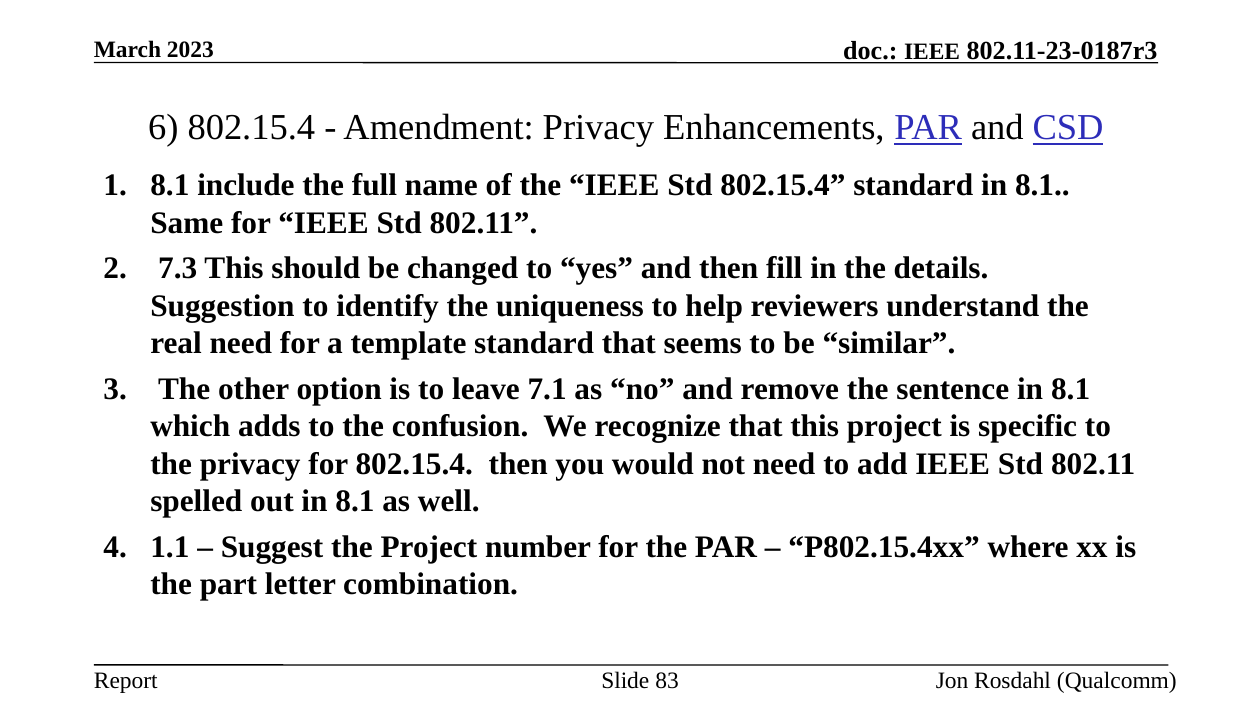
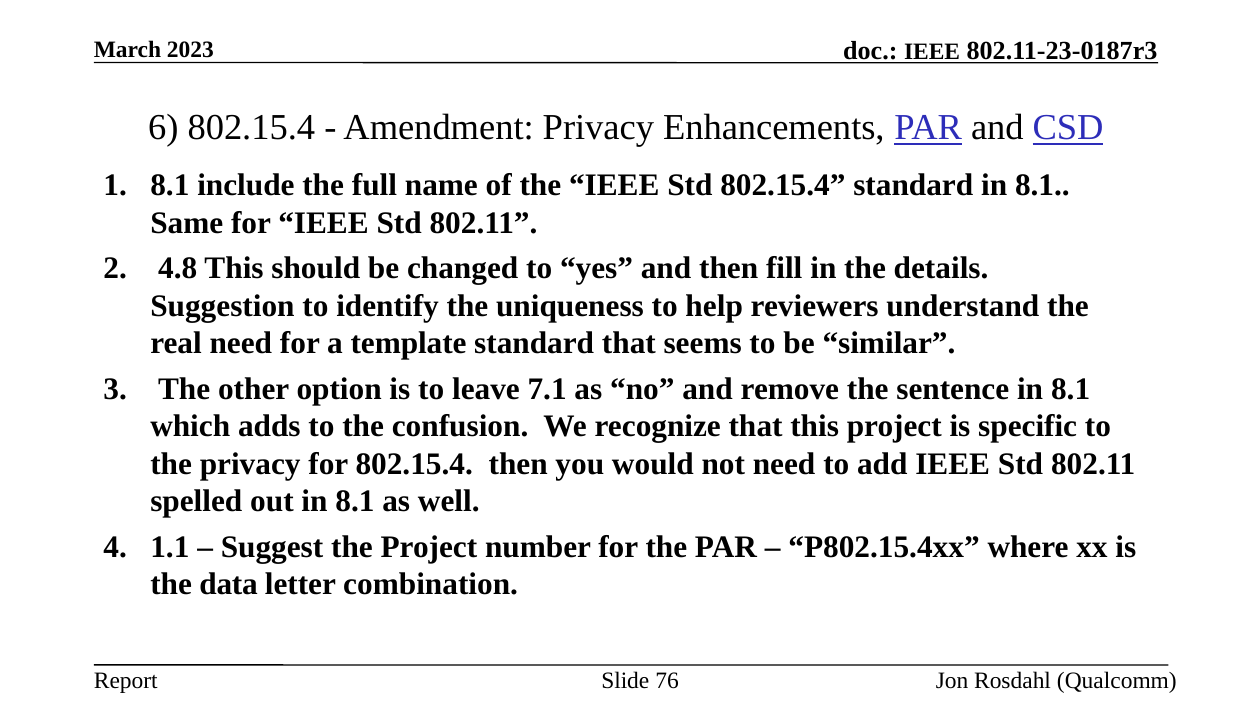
7.3: 7.3 -> 4.8
part: part -> data
83: 83 -> 76
